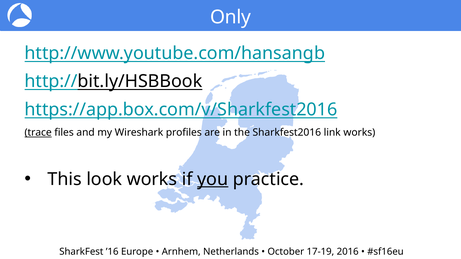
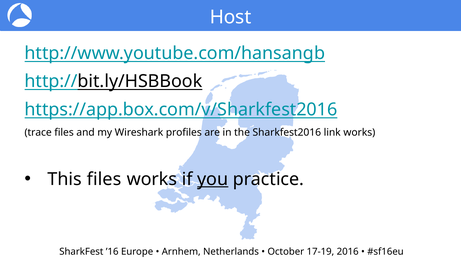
Only: Only -> Host
trace underline: present -> none
This look: look -> files
